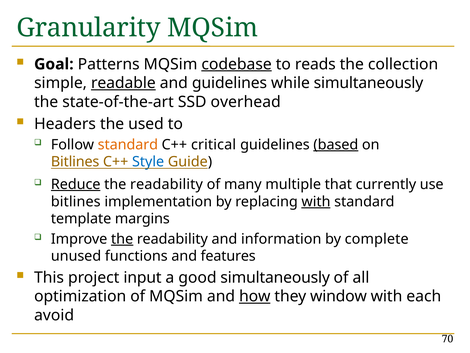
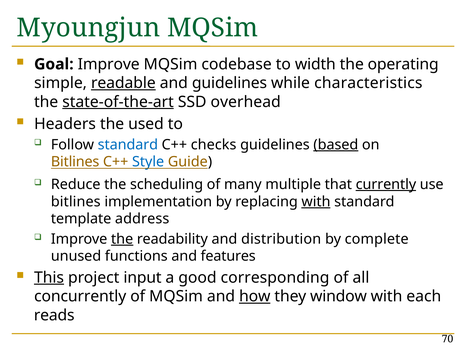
Granularity: Granularity -> Myoungjun
Goal Patterns: Patterns -> Improve
codebase underline: present -> none
reads: reads -> width
collection: collection -> operating
while simultaneously: simultaneously -> characteristics
state-of-the-art underline: none -> present
standard at (128, 144) colour: orange -> blue
critical: critical -> checks
Reduce underline: present -> none
readability at (166, 184): readability -> scheduling
currently underline: none -> present
margins: margins -> address
information: information -> distribution
This underline: none -> present
good simultaneously: simultaneously -> corresponding
optimization: optimization -> concurrently
avoid: avoid -> reads
